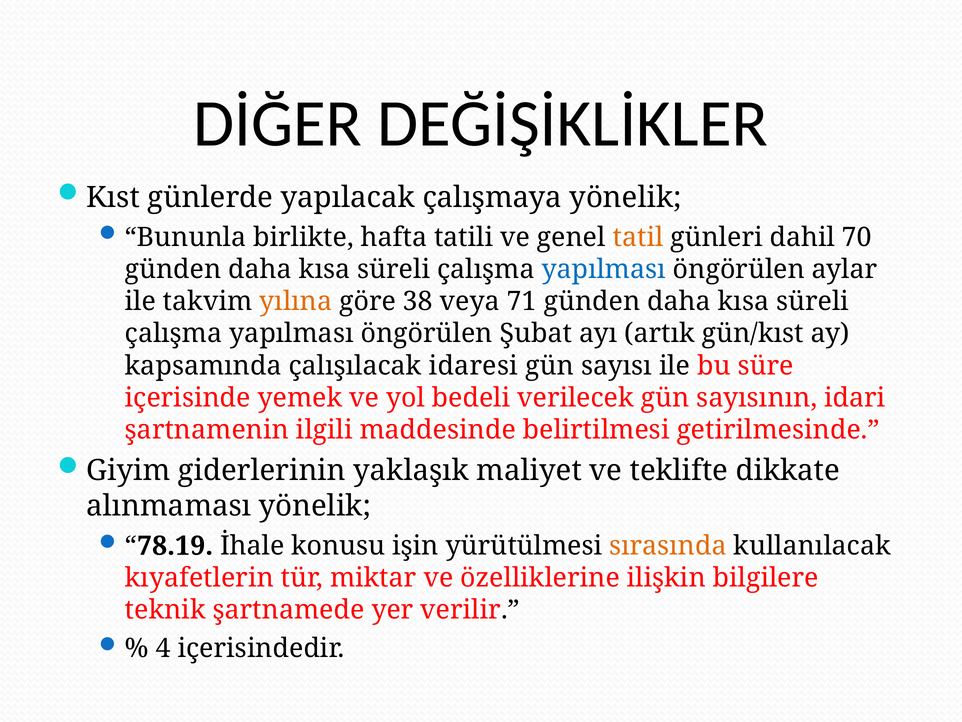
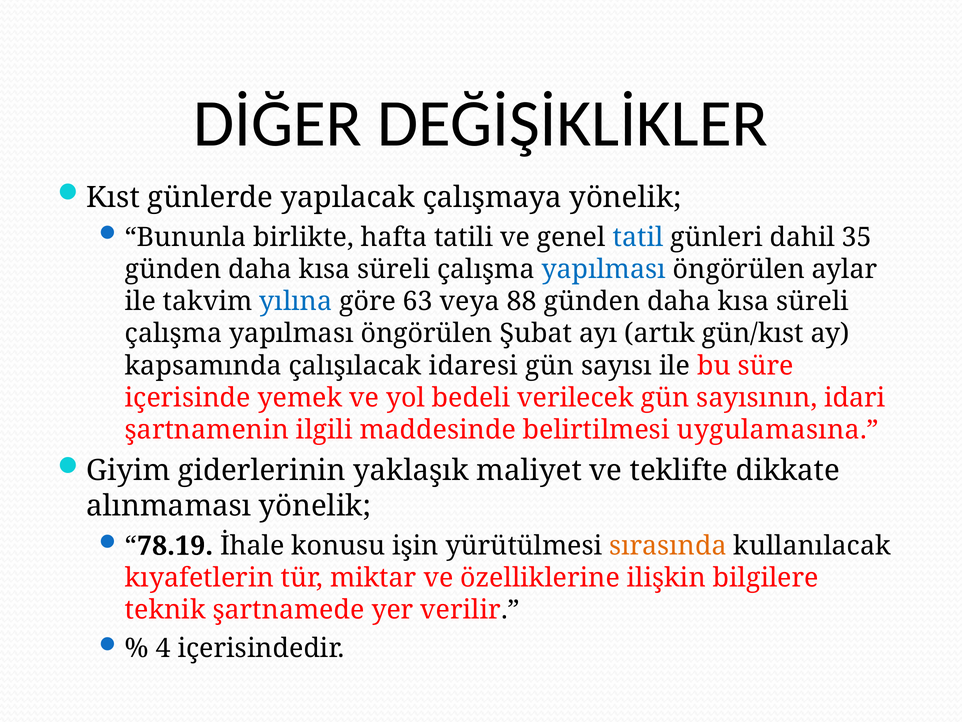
tatil colour: orange -> blue
70: 70 -> 35
yılına colour: orange -> blue
38: 38 -> 63
71: 71 -> 88
getirilmesinde: getirilmesinde -> uygulamasına
